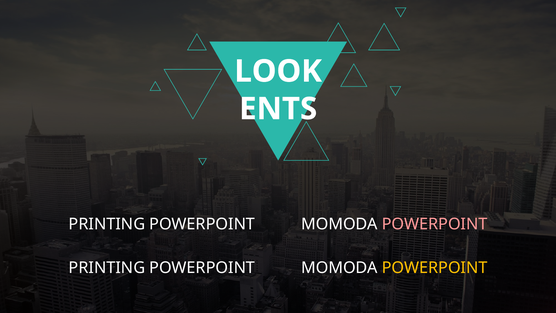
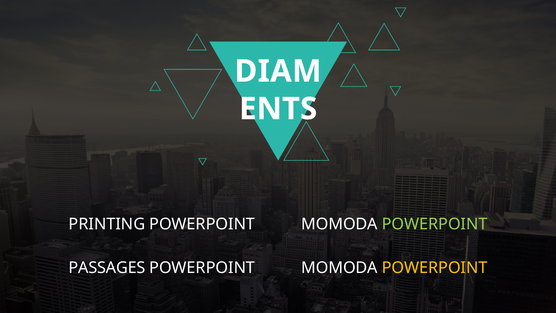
LOOK: LOOK -> DIAM
POWERPOINT at (435, 224) colour: pink -> light green
PRINTING at (107, 268): PRINTING -> PASSAGES
